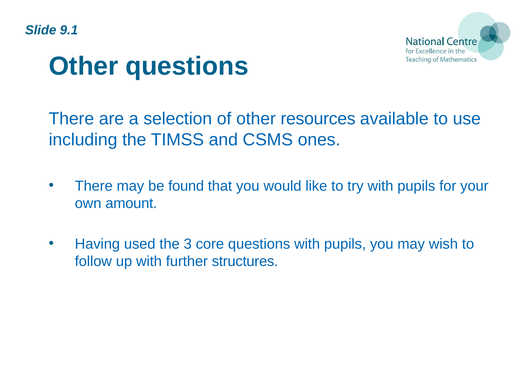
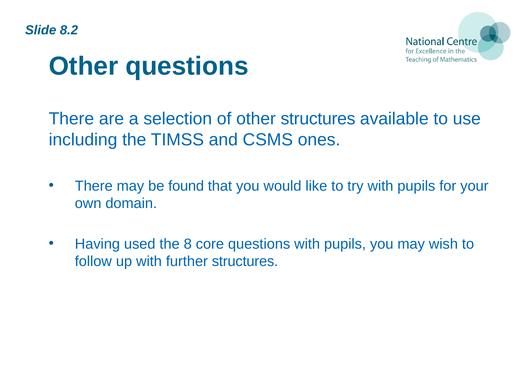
9.1: 9.1 -> 8.2
other resources: resources -> structures
amount: amount -> domain
3: 3 -> 8
